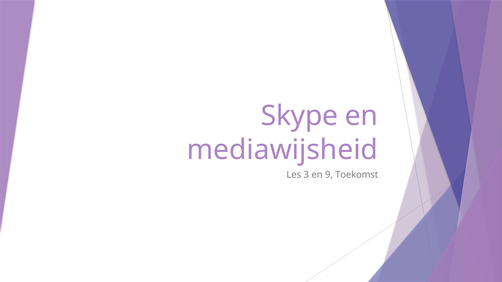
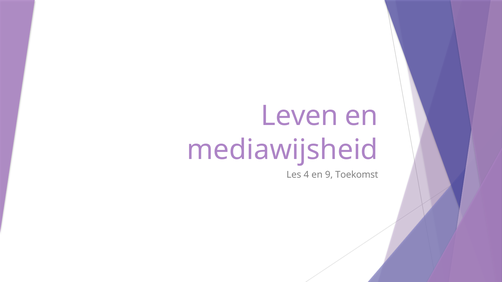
Skype: Skype -> Leven
3: 3 -> 4
